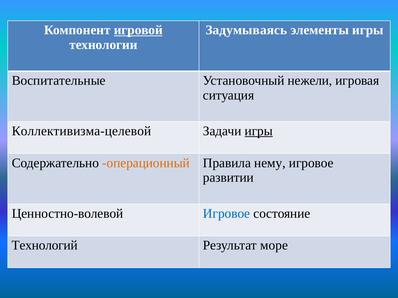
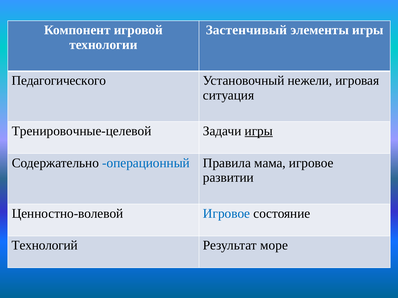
игровой underline: present -> none
Задумываясь: Задумываясь -> Застенчивый
Воспитательные: Воспитательные -> Педагогического
Коллективизма-целевой: Коллективизма-целевой -> Тренировочные-целевой
операционный colour: orange -> blue
нему: нему -> мама
